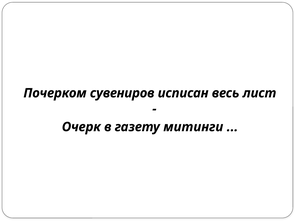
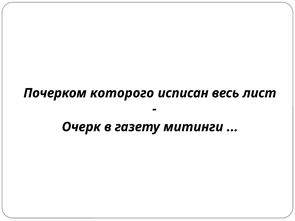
сувениров: сувениров -> которого
